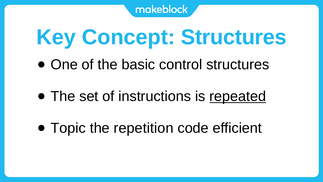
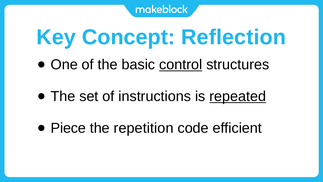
Concept Structures: Structures -> Reflection
control underline: none -> present
Topic: Topic -> Piece
